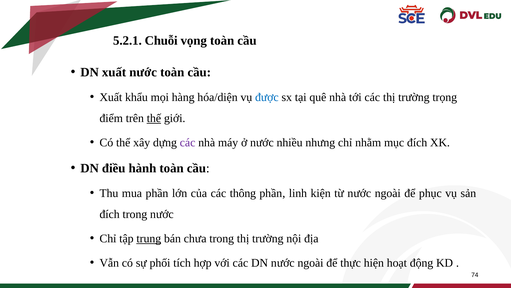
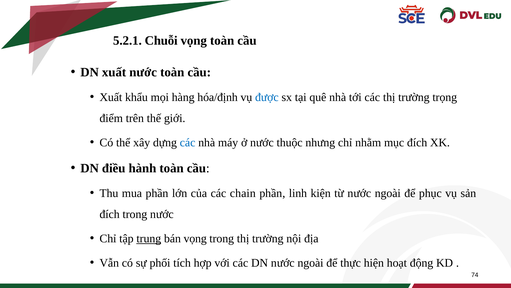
hóa/diện: hóa/diện -> hóa/định
thế underline: present -> none
các at (188, 142) colour: purple -> blue
nhiều: nhiều -> thuộc
thông: thông -> chain
bán chưa: chưa -> vọng
